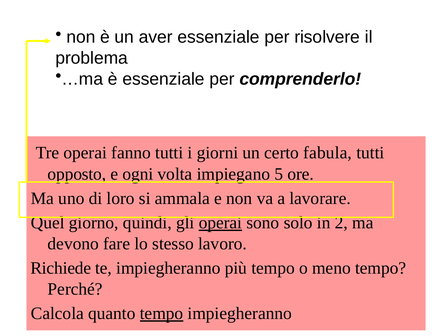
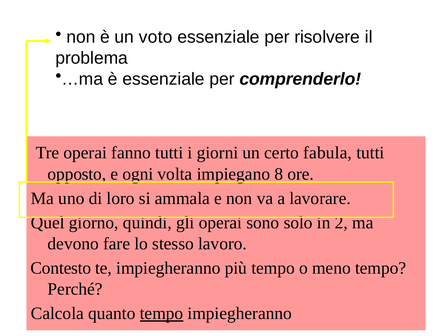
aver: aver -> voto
5: 5 -> 8
operai at (220, 223) underline: present -> none
Richiede: Richiede -> Contesto
